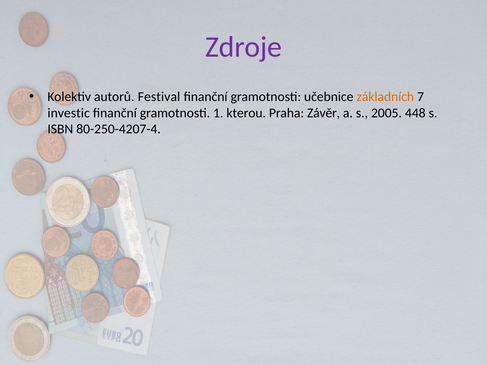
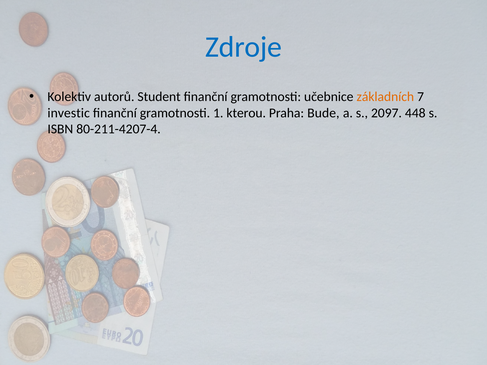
Zdroje colour: purple -> blue
Festival: Festival -> Student
Závěr: Závěr -> Bude
2005: 2005 -> 2097
80-250-4207-4: 80-250-4207-4 -> 80-211-4207-4
